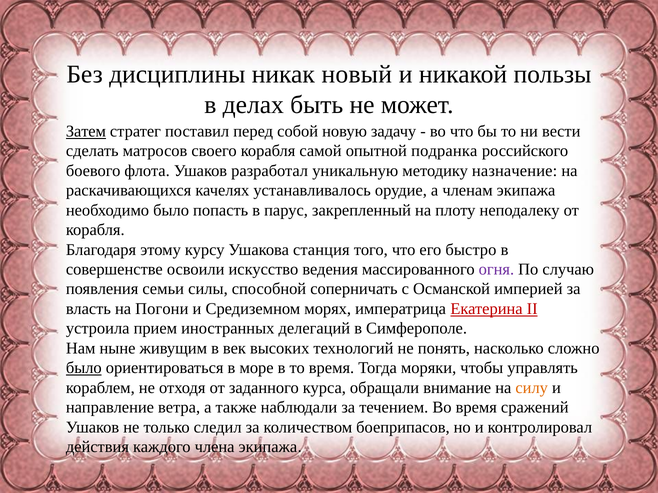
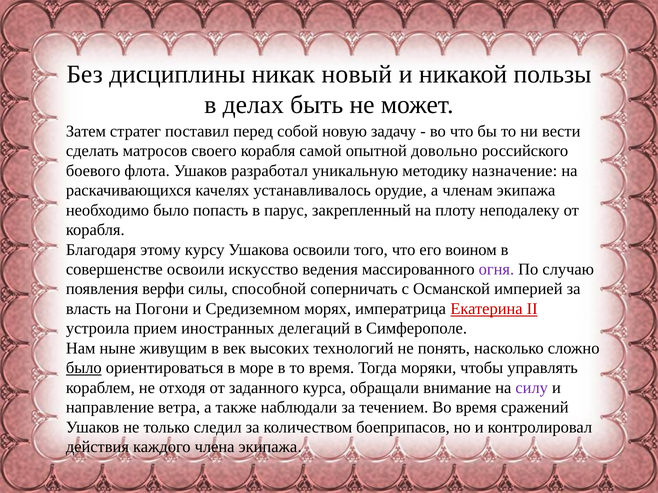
Затем underline: present -> none
подранка: подранка -> довольно
Ушакова станция: станция -> освоили
быстро: быстро -> воином
семьи: семьи -> верфи
силу colour: orange -> purple
